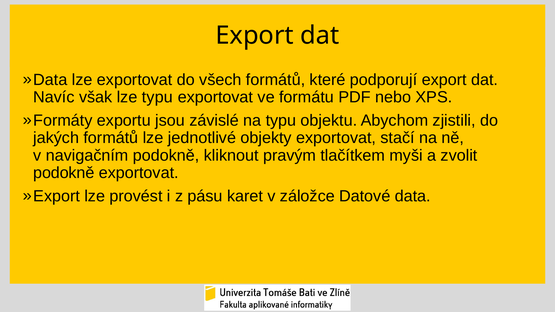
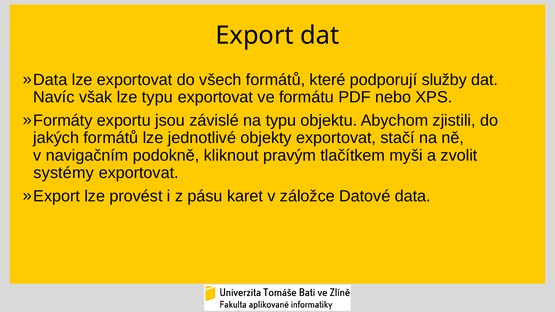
podporují export: export -> služby
podokně at (64, 173): podokně -> systémy
